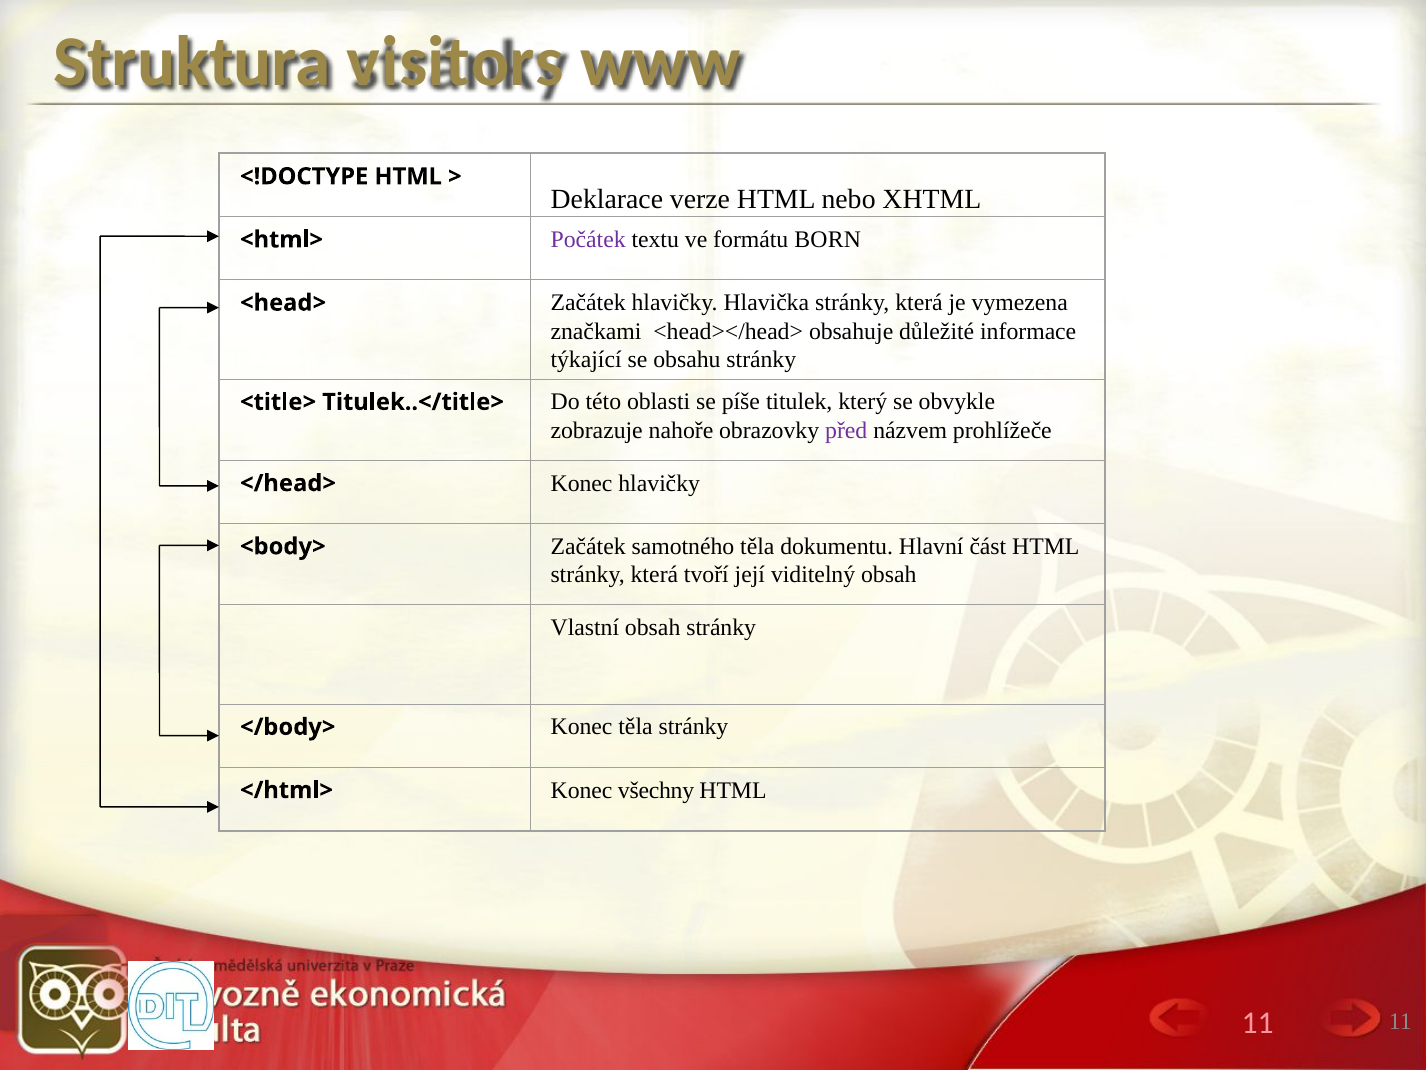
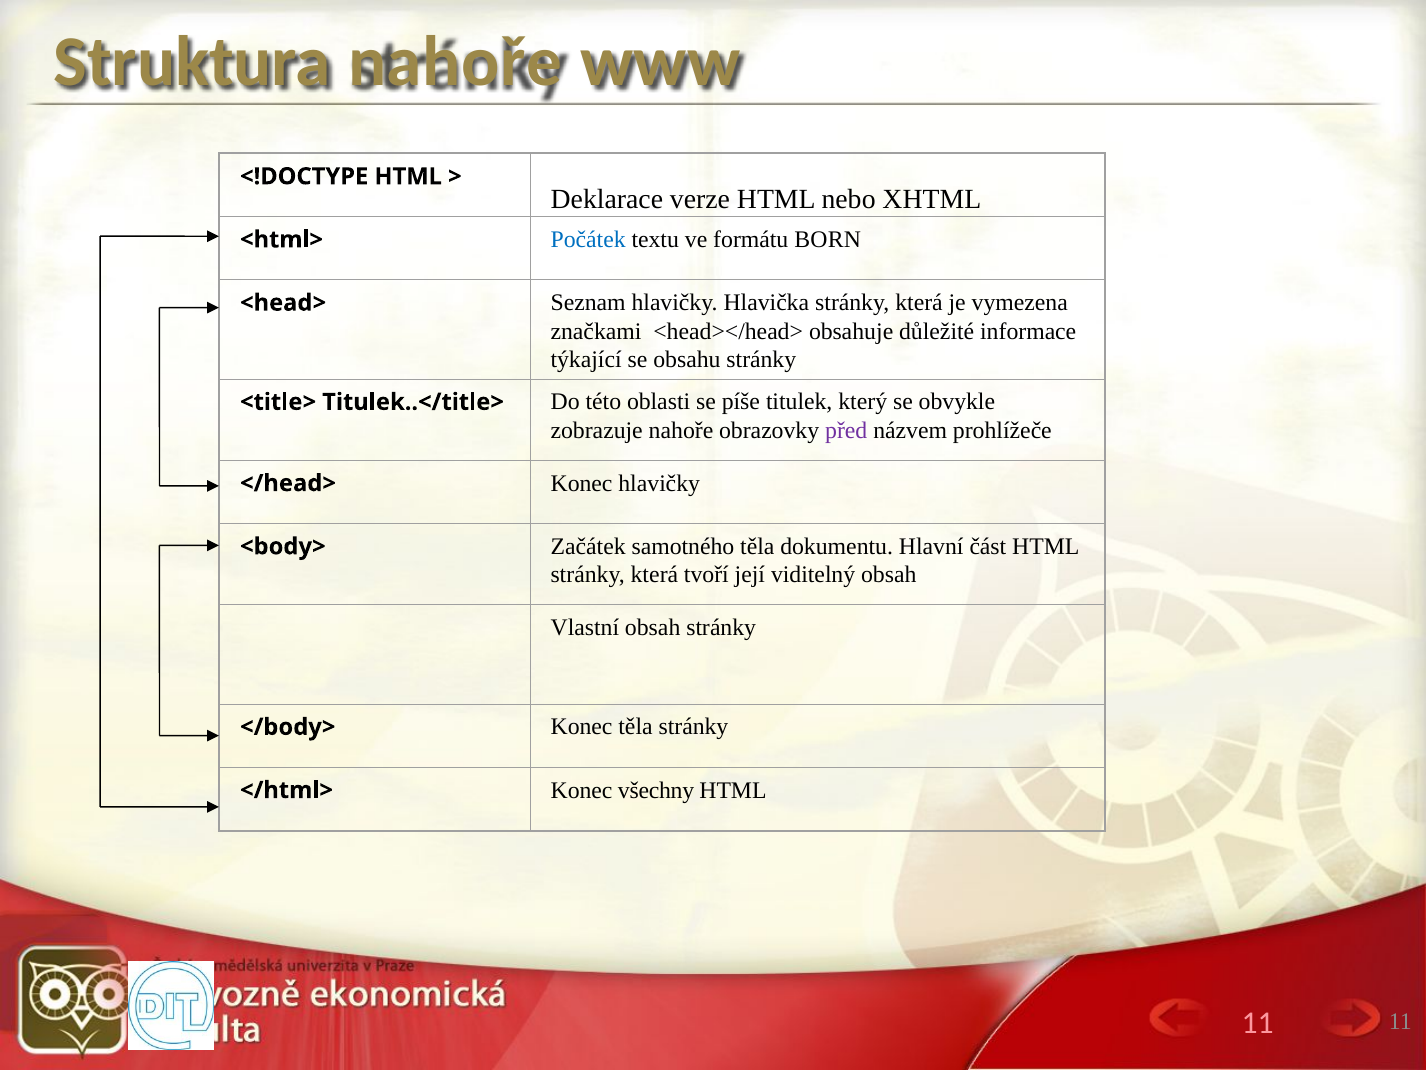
Struktura visitors: visitors -> nahoře
Počátek colour: purple -> blue
<head> Začátek: Začátek -> Seznam
